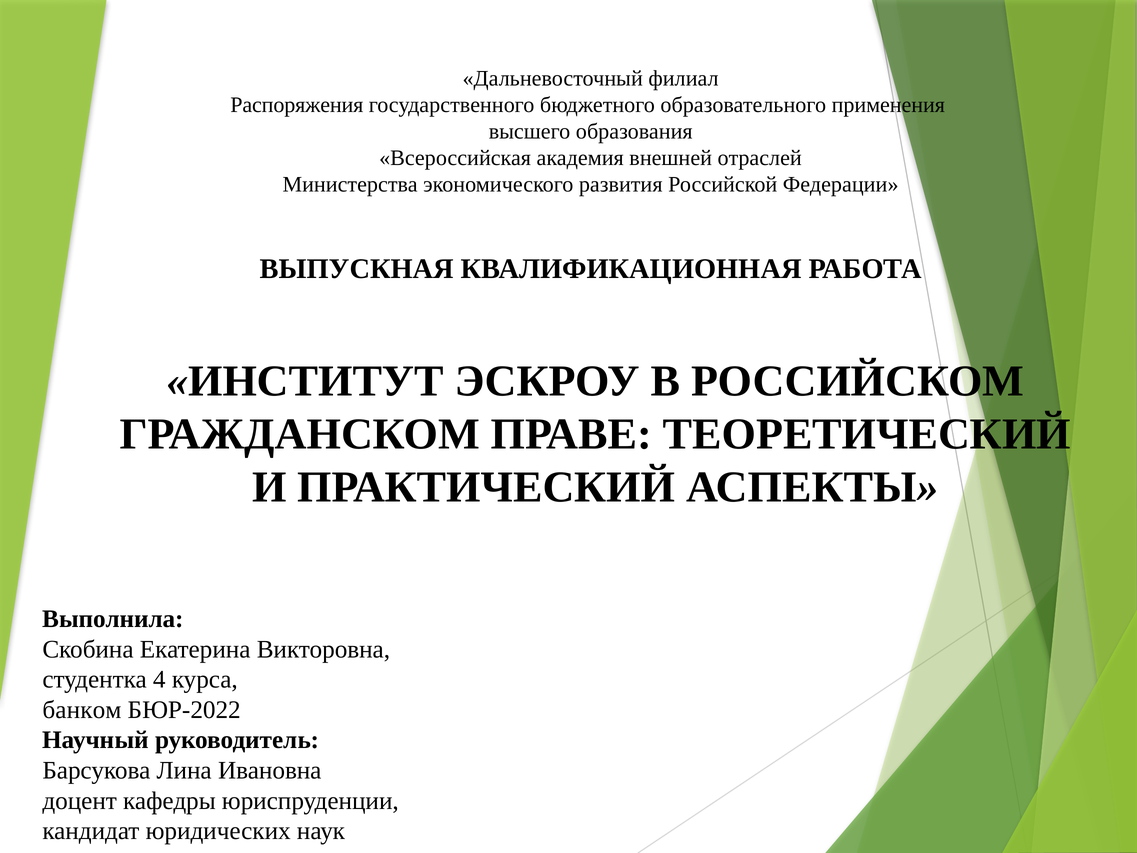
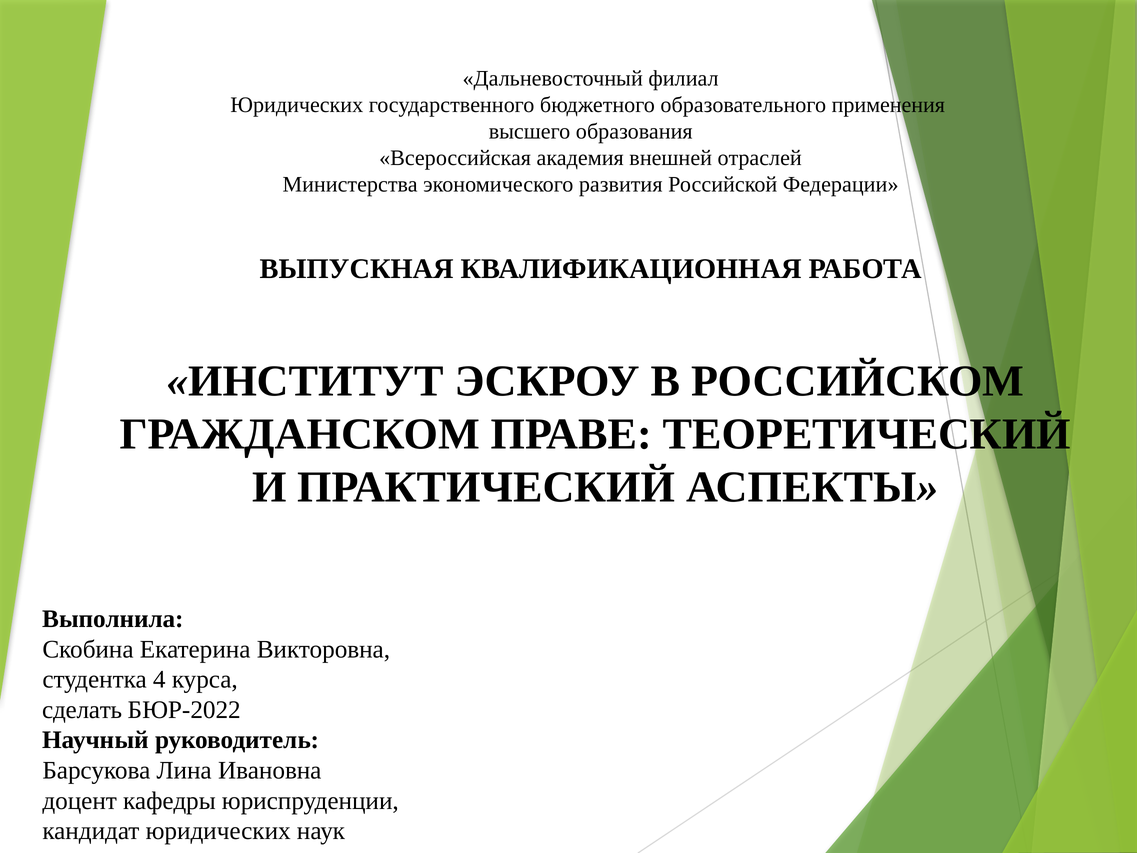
Распоряжения at (297, 105): Распоряжения -> Юридических
банком: банком -> сделать
